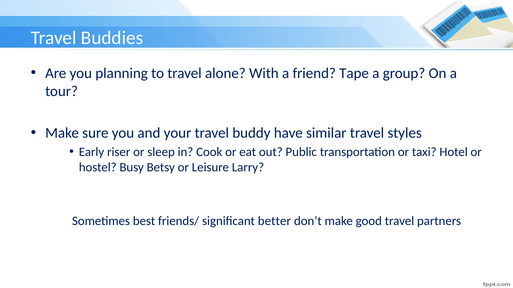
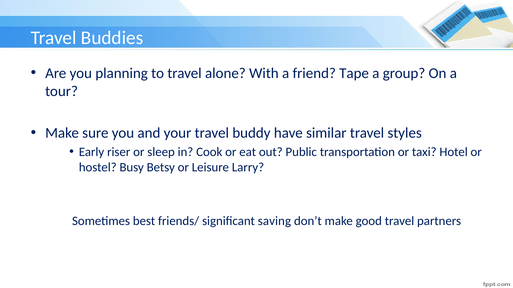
better: better -> saving
